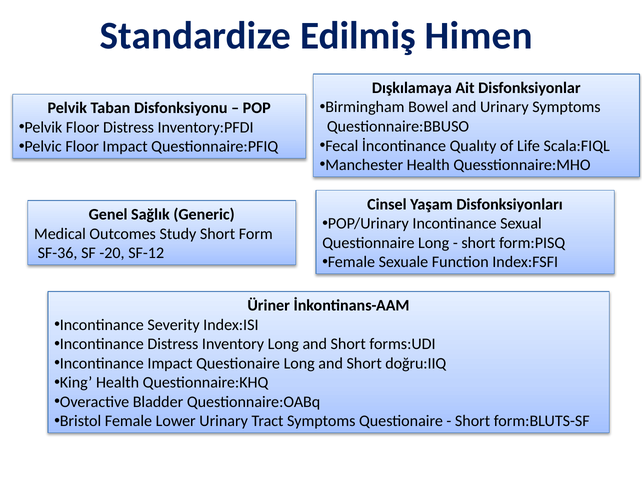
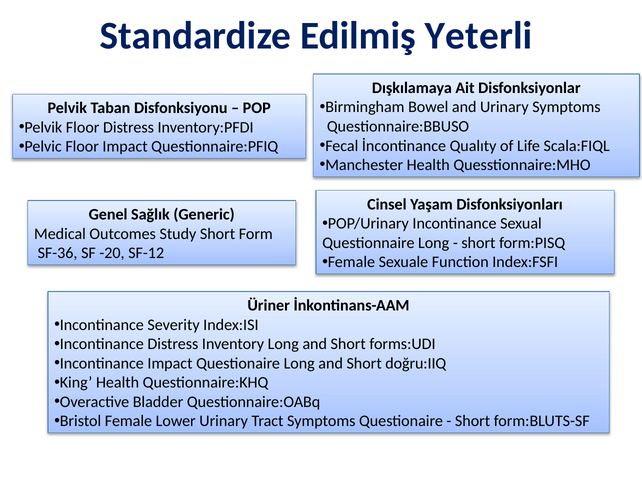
Himen: Himen -> Yeterli
